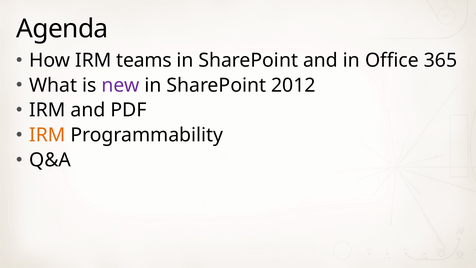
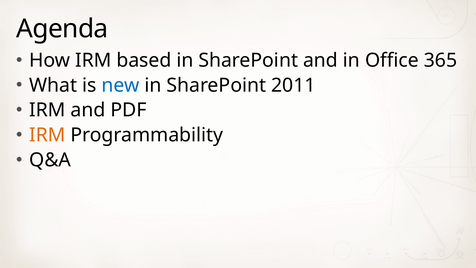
teams: teams -> based
new colour: purple -> blue
2012: 2012 -> 2011
